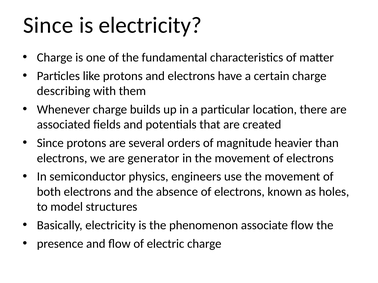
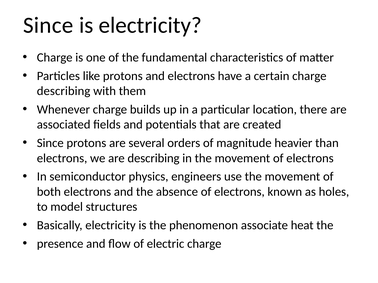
are generator: generator -> describing
associate flow: flow -> heat
